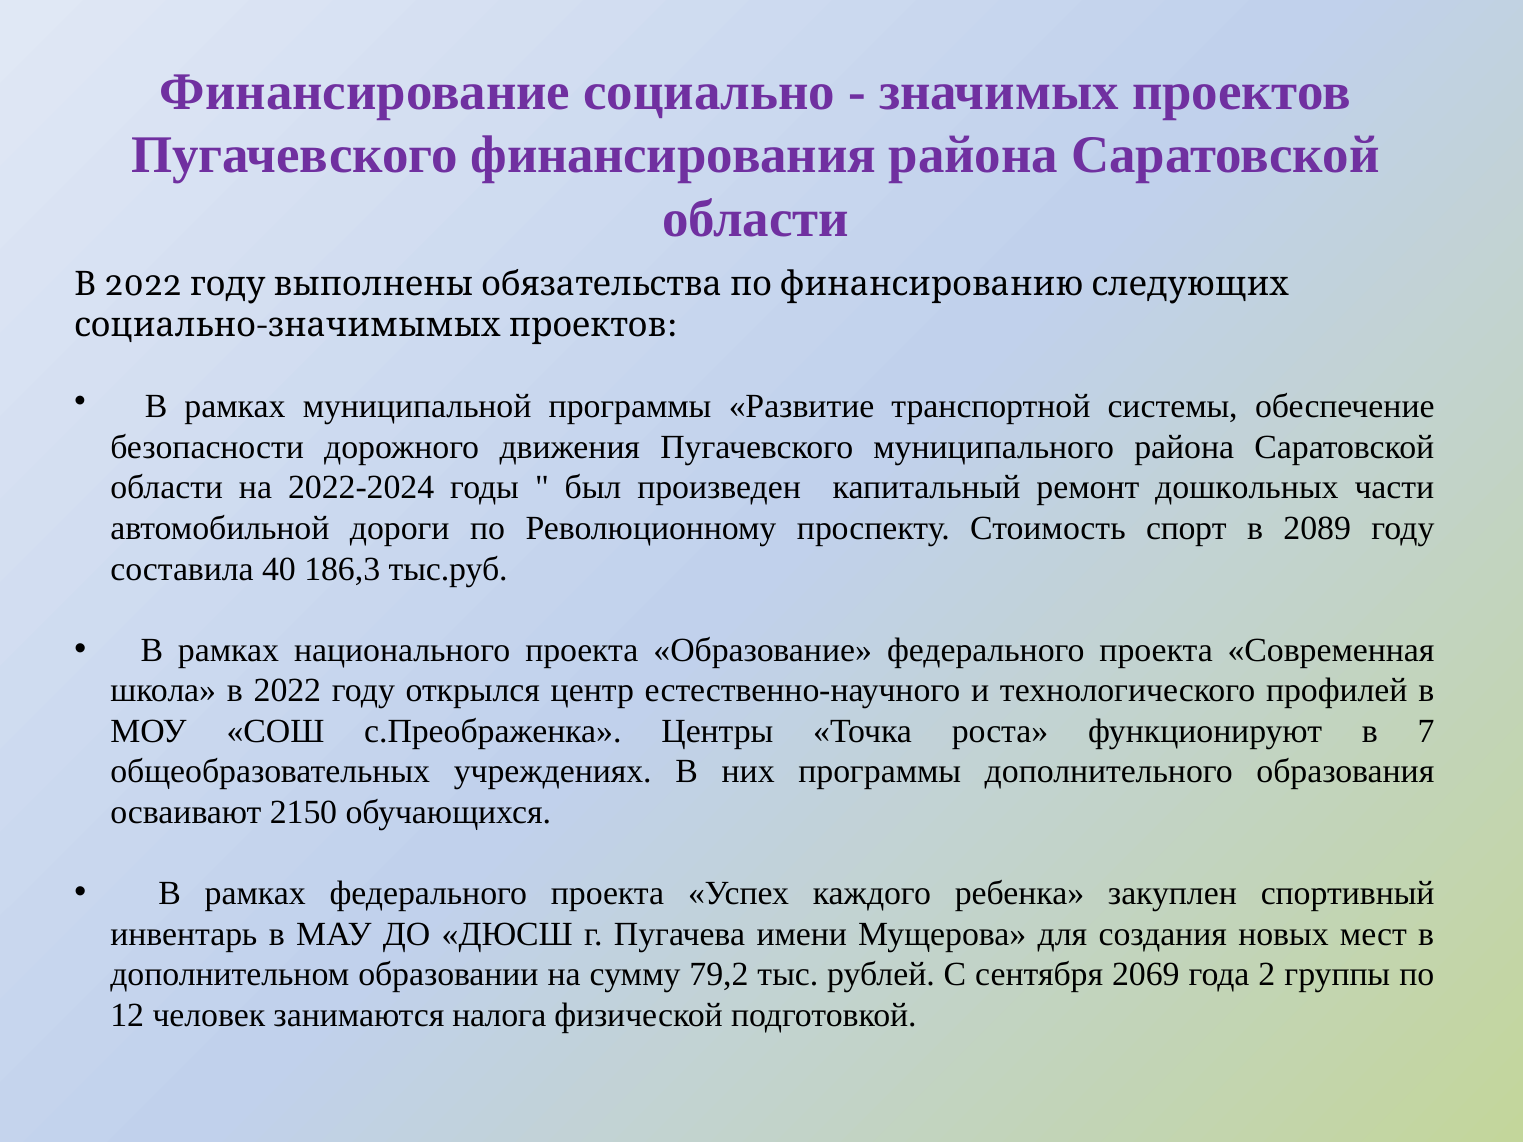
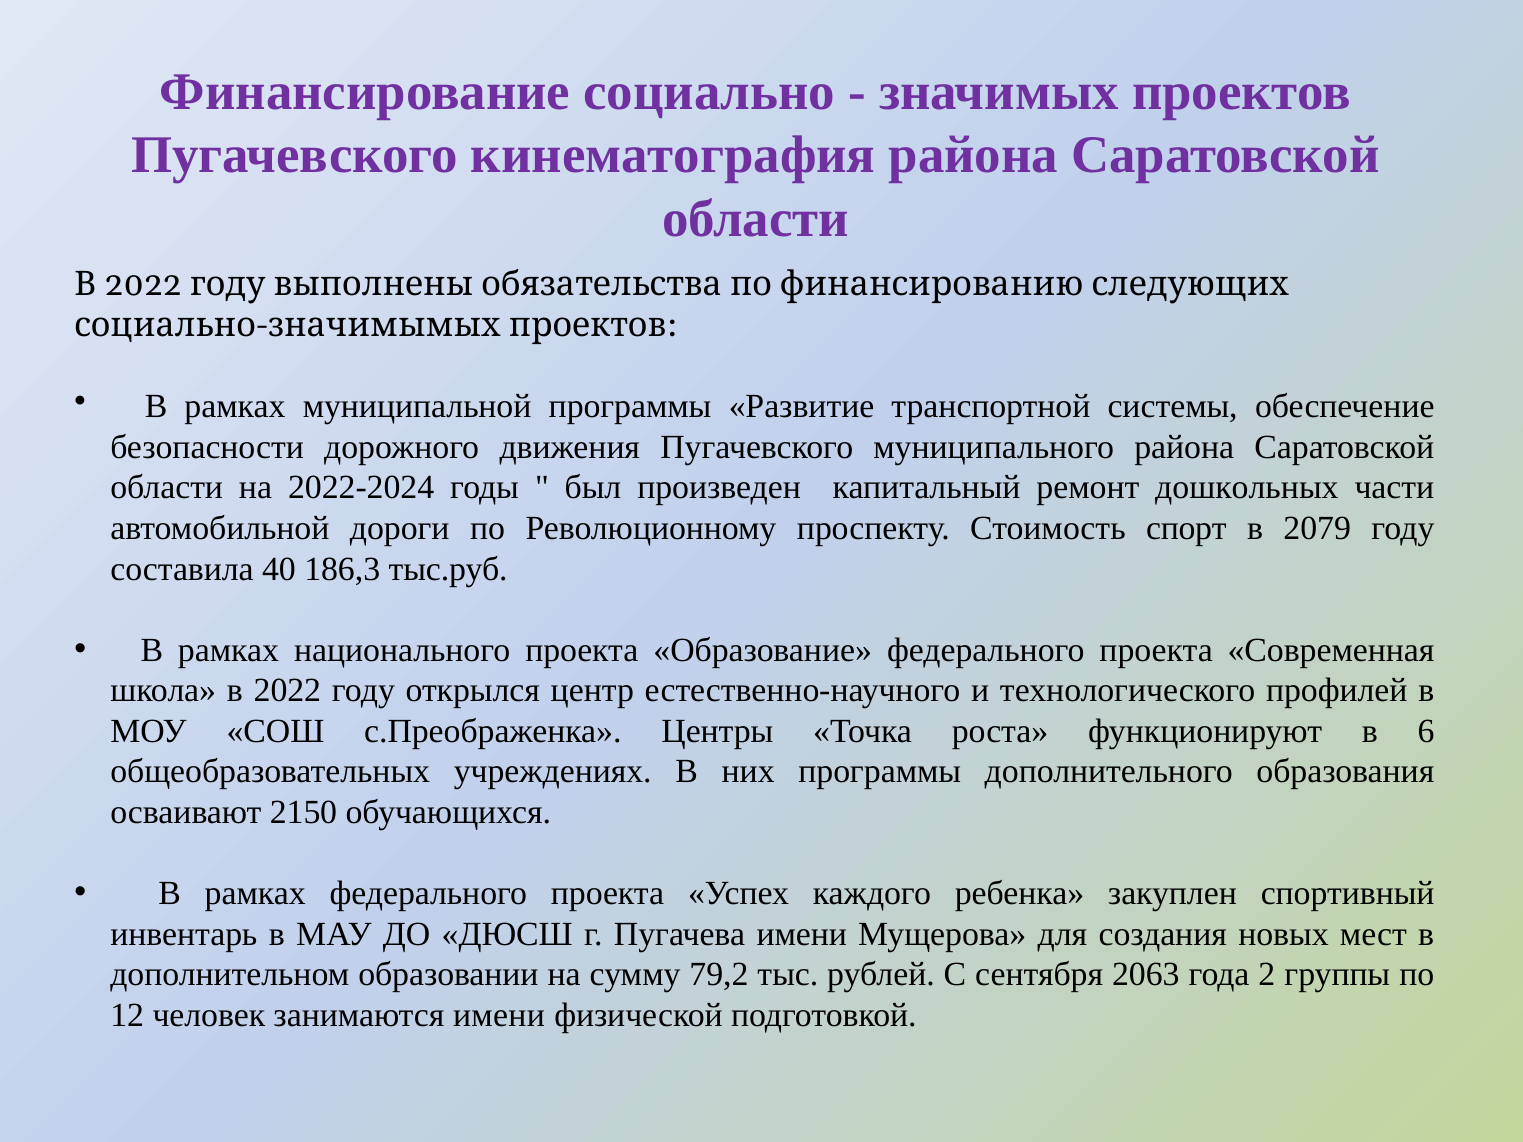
финансирования: финансирования -> кинематография
2089: 2089 -> 2079
7: 7 -> 6
2069: 2069 -> 2063
занимаются налога: налога -> имени
